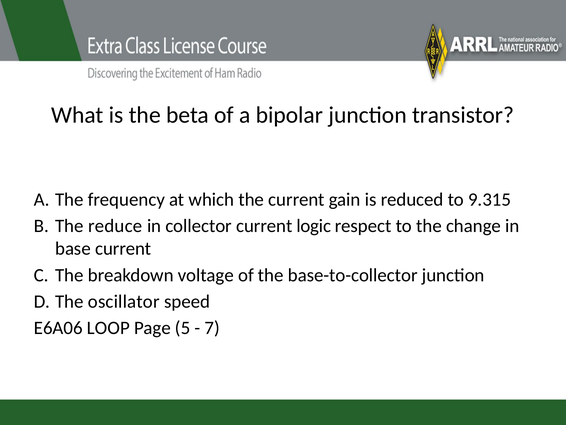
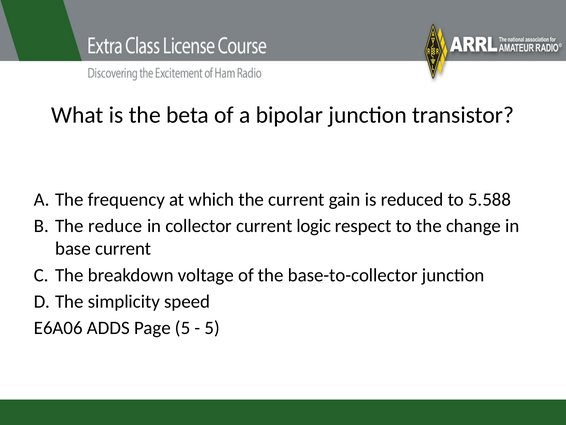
9.315: 9.315 -> 5.588
oscillator: oscillator -> simplicity
LOOP: LOOP -> ADDS
7 at (212, 328): 7 -> 5
